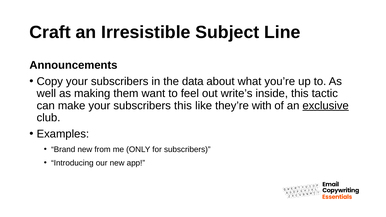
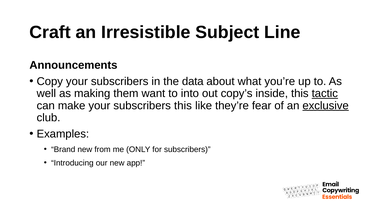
feel: feel -> into
write’s: write’s -> copy’s
tactic underline: none -> present
with: with -> fear
